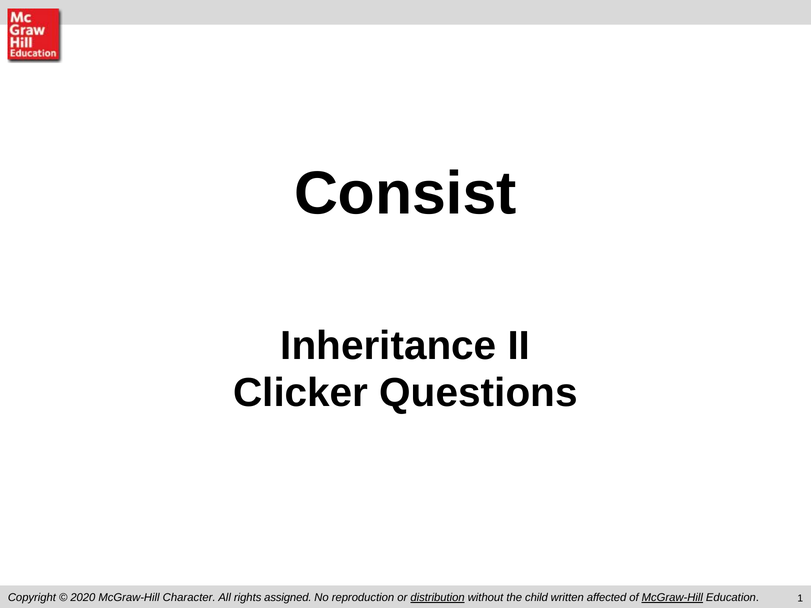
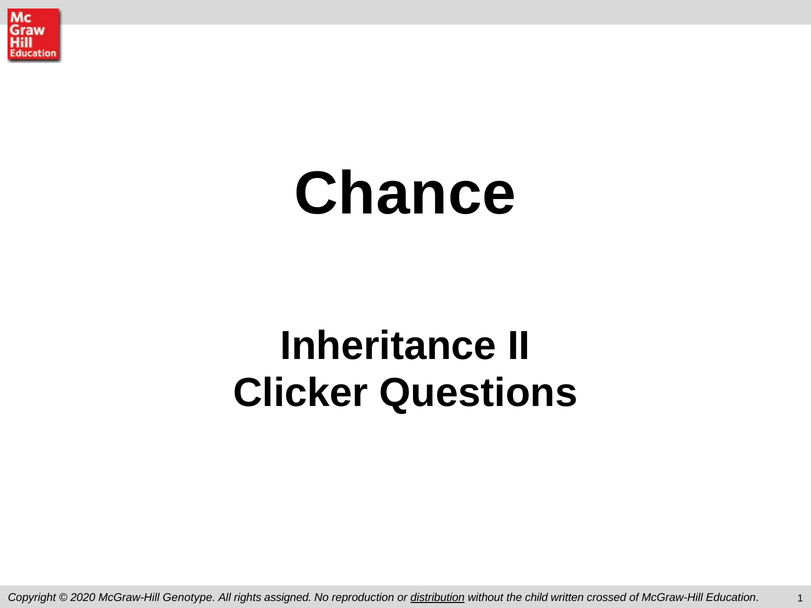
Consist: Consist -> Chance
Character: Character -> Genotype
affected: affected -> crossed
McGraw-Hill at (672, 598) underline: present -> none
